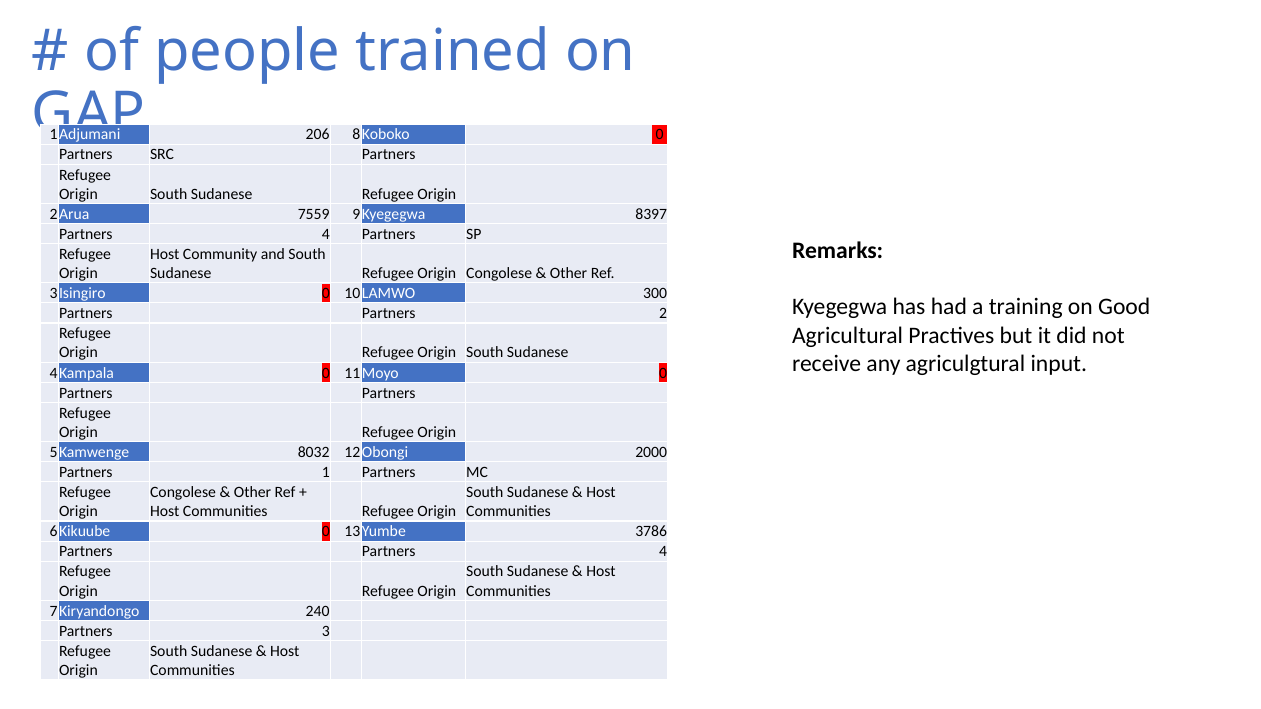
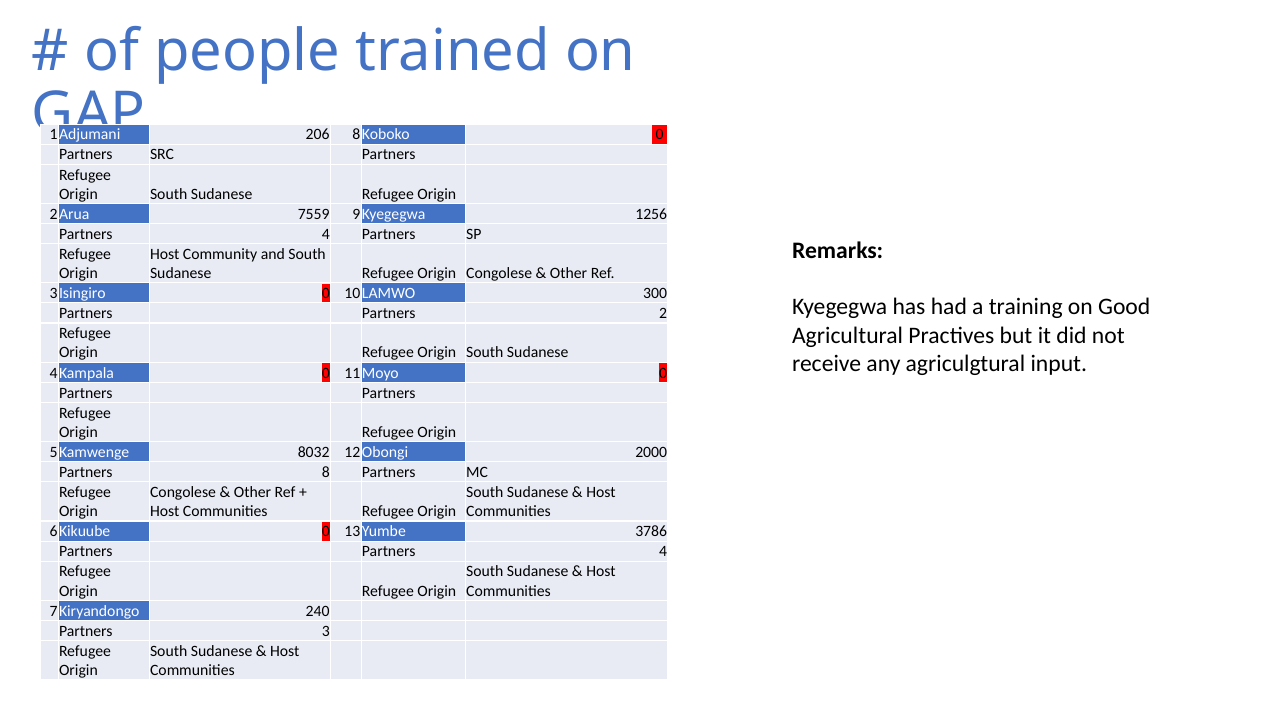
8397: 8397 -> 1256
1: 1 -> 8
